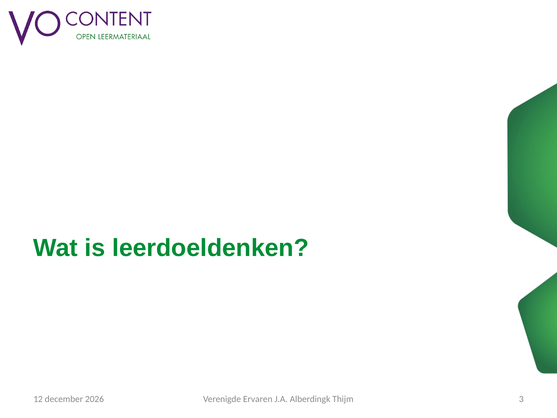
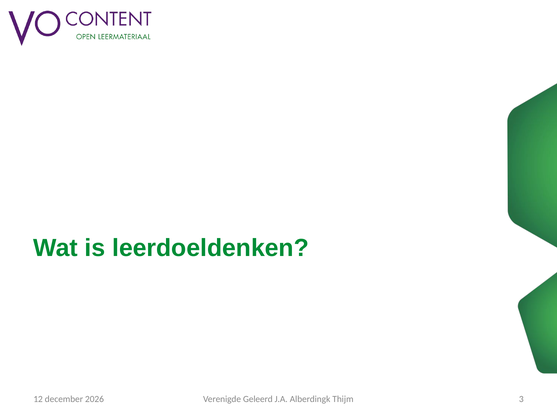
Ervaren: Ervaren -> Geleerd
